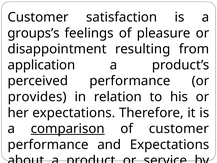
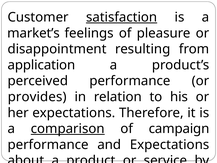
satisfaction underline: none -> present
groups’s: groups’s -> market’s
of customer: customer -> campaign
